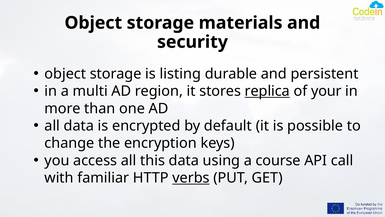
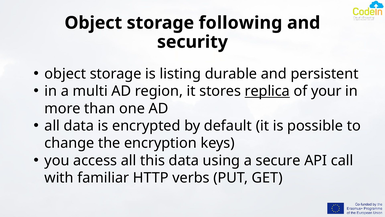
materials: materials -> following
course: course -> secure
verbs underline: present -> none
